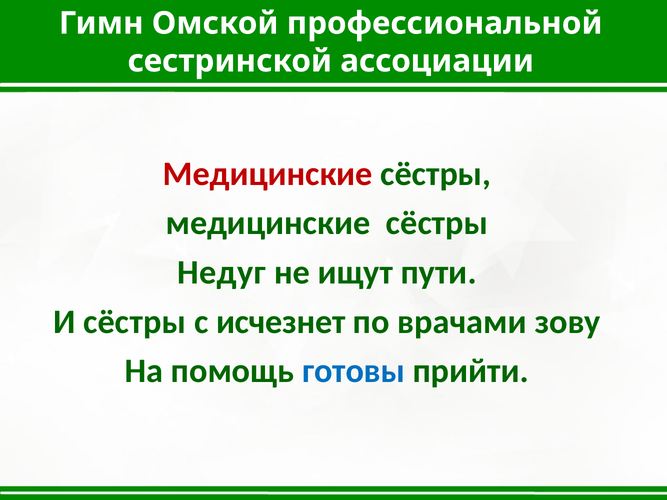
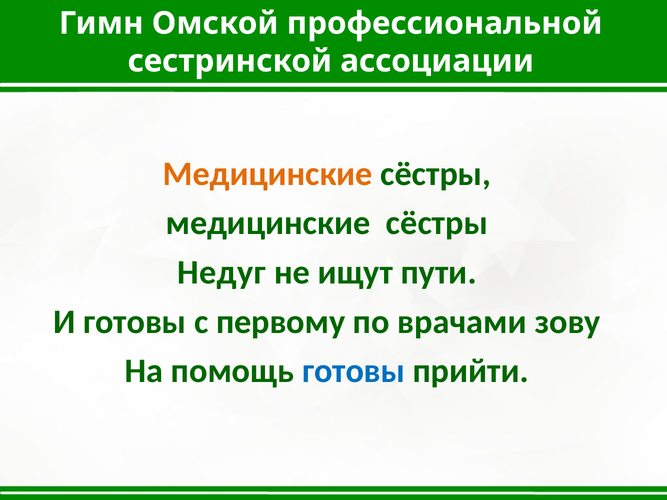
Медицинские at (268, 174) colour: red -> orange
И сёстры: сёстры -> готовы
исчезнет: исчезнет -> первому
